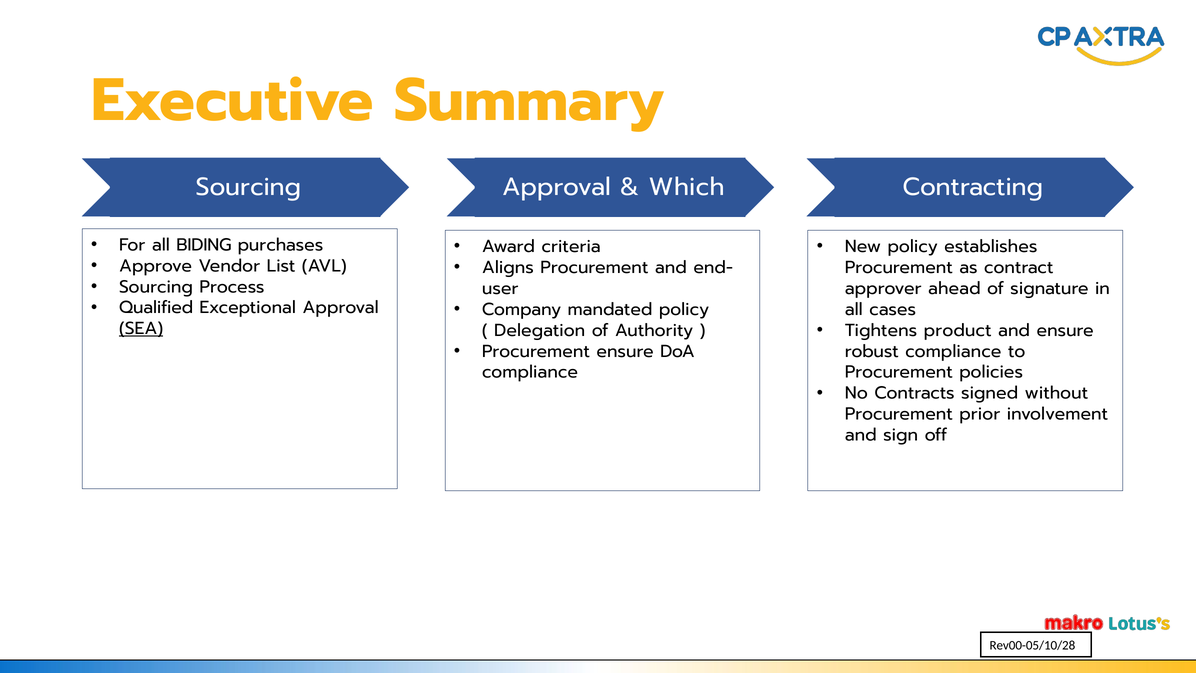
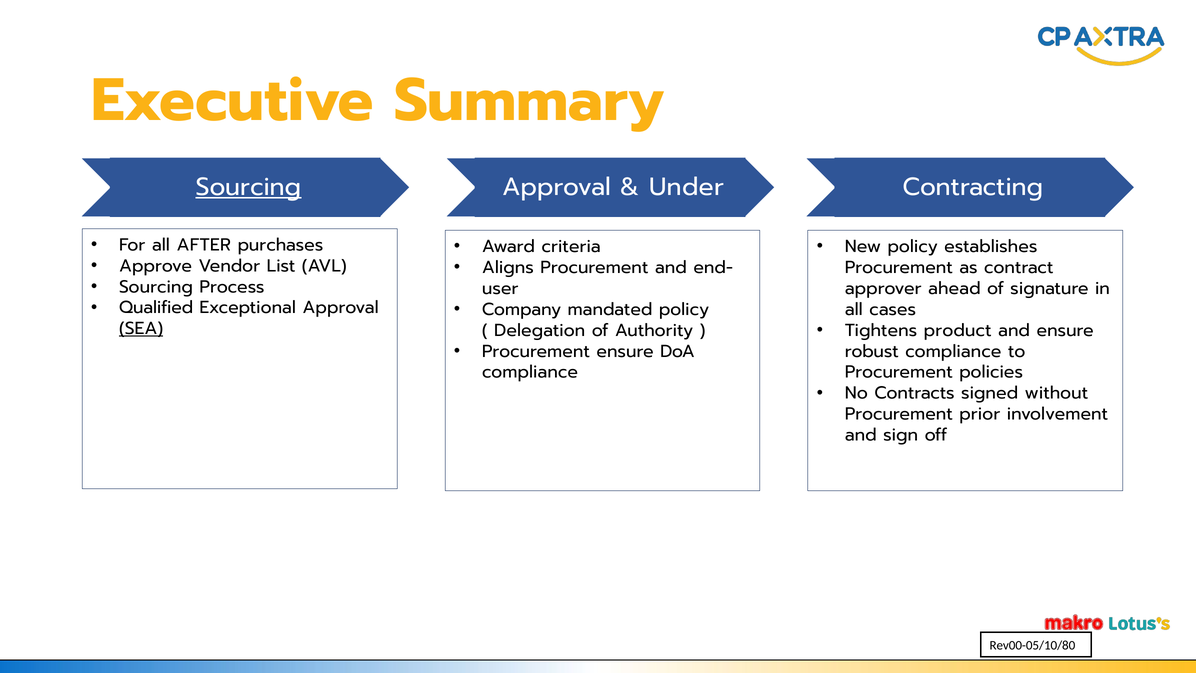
Sourcing at (248, 187) underline: none -> present
Which: Which -> Under
BIDING: BIDING -> AFTER
Rev00-05/10/28: Rev00-05/10/28 -> Rev00-05/10/80
